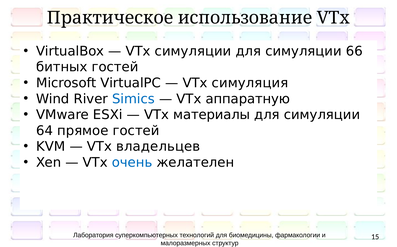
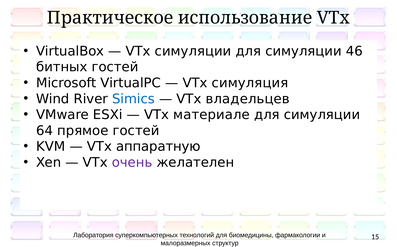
66: 66 -> 46
аппаратную: аппаратную -> владельцев
материалы: материалы -> материале
владельцев: владельцев -> аппаратную
очень colour: blue -> purple
